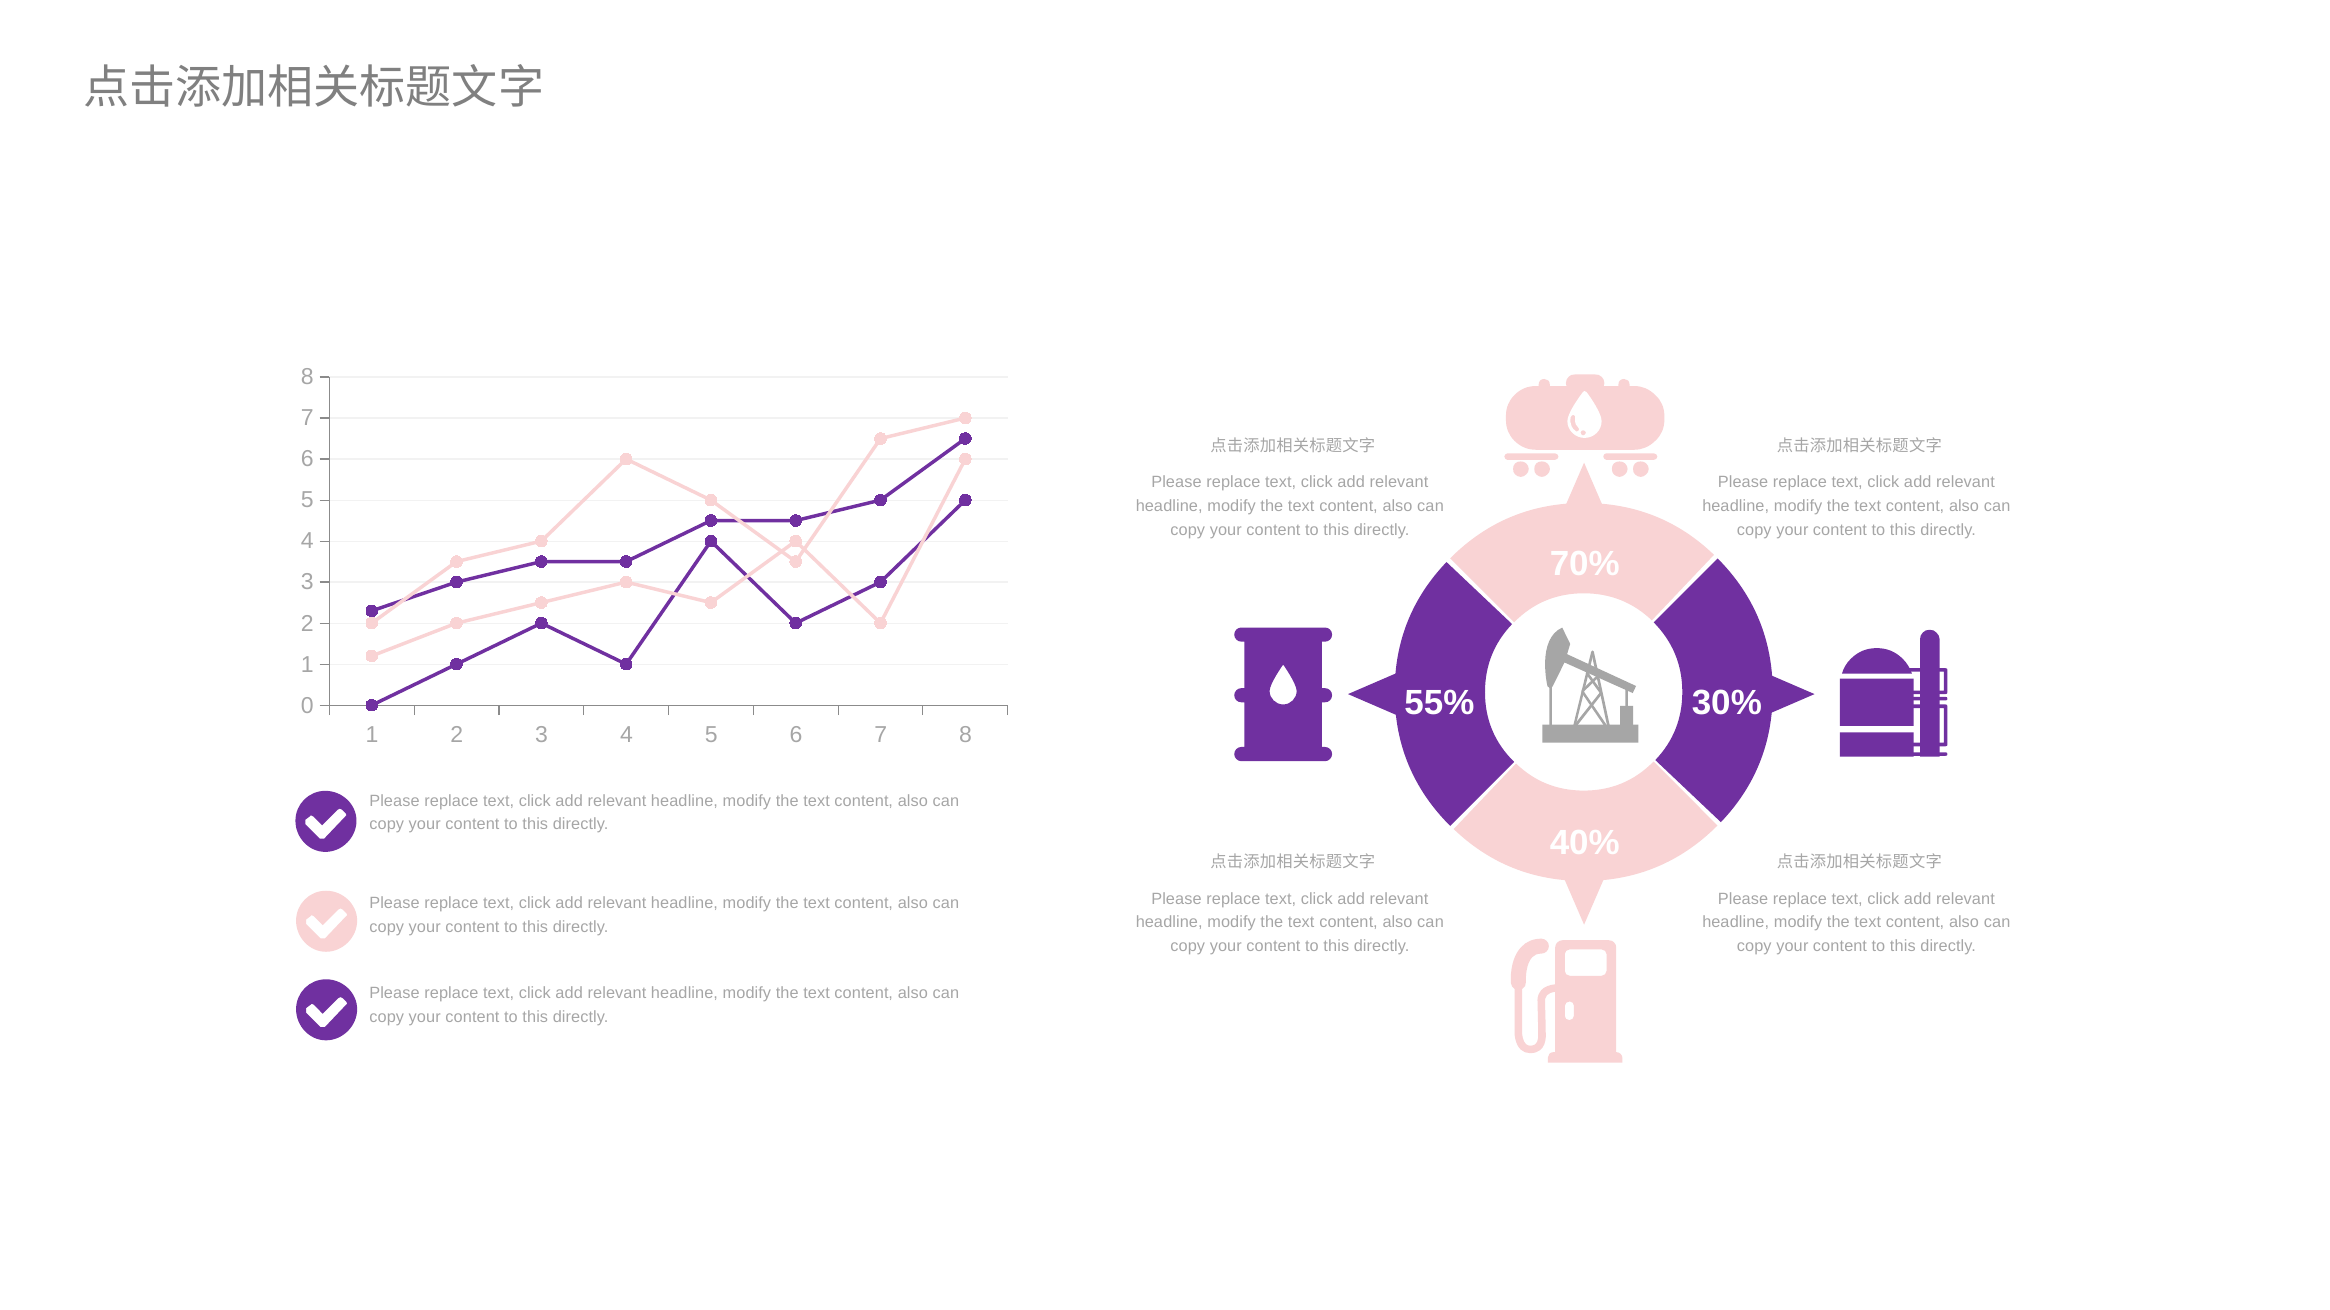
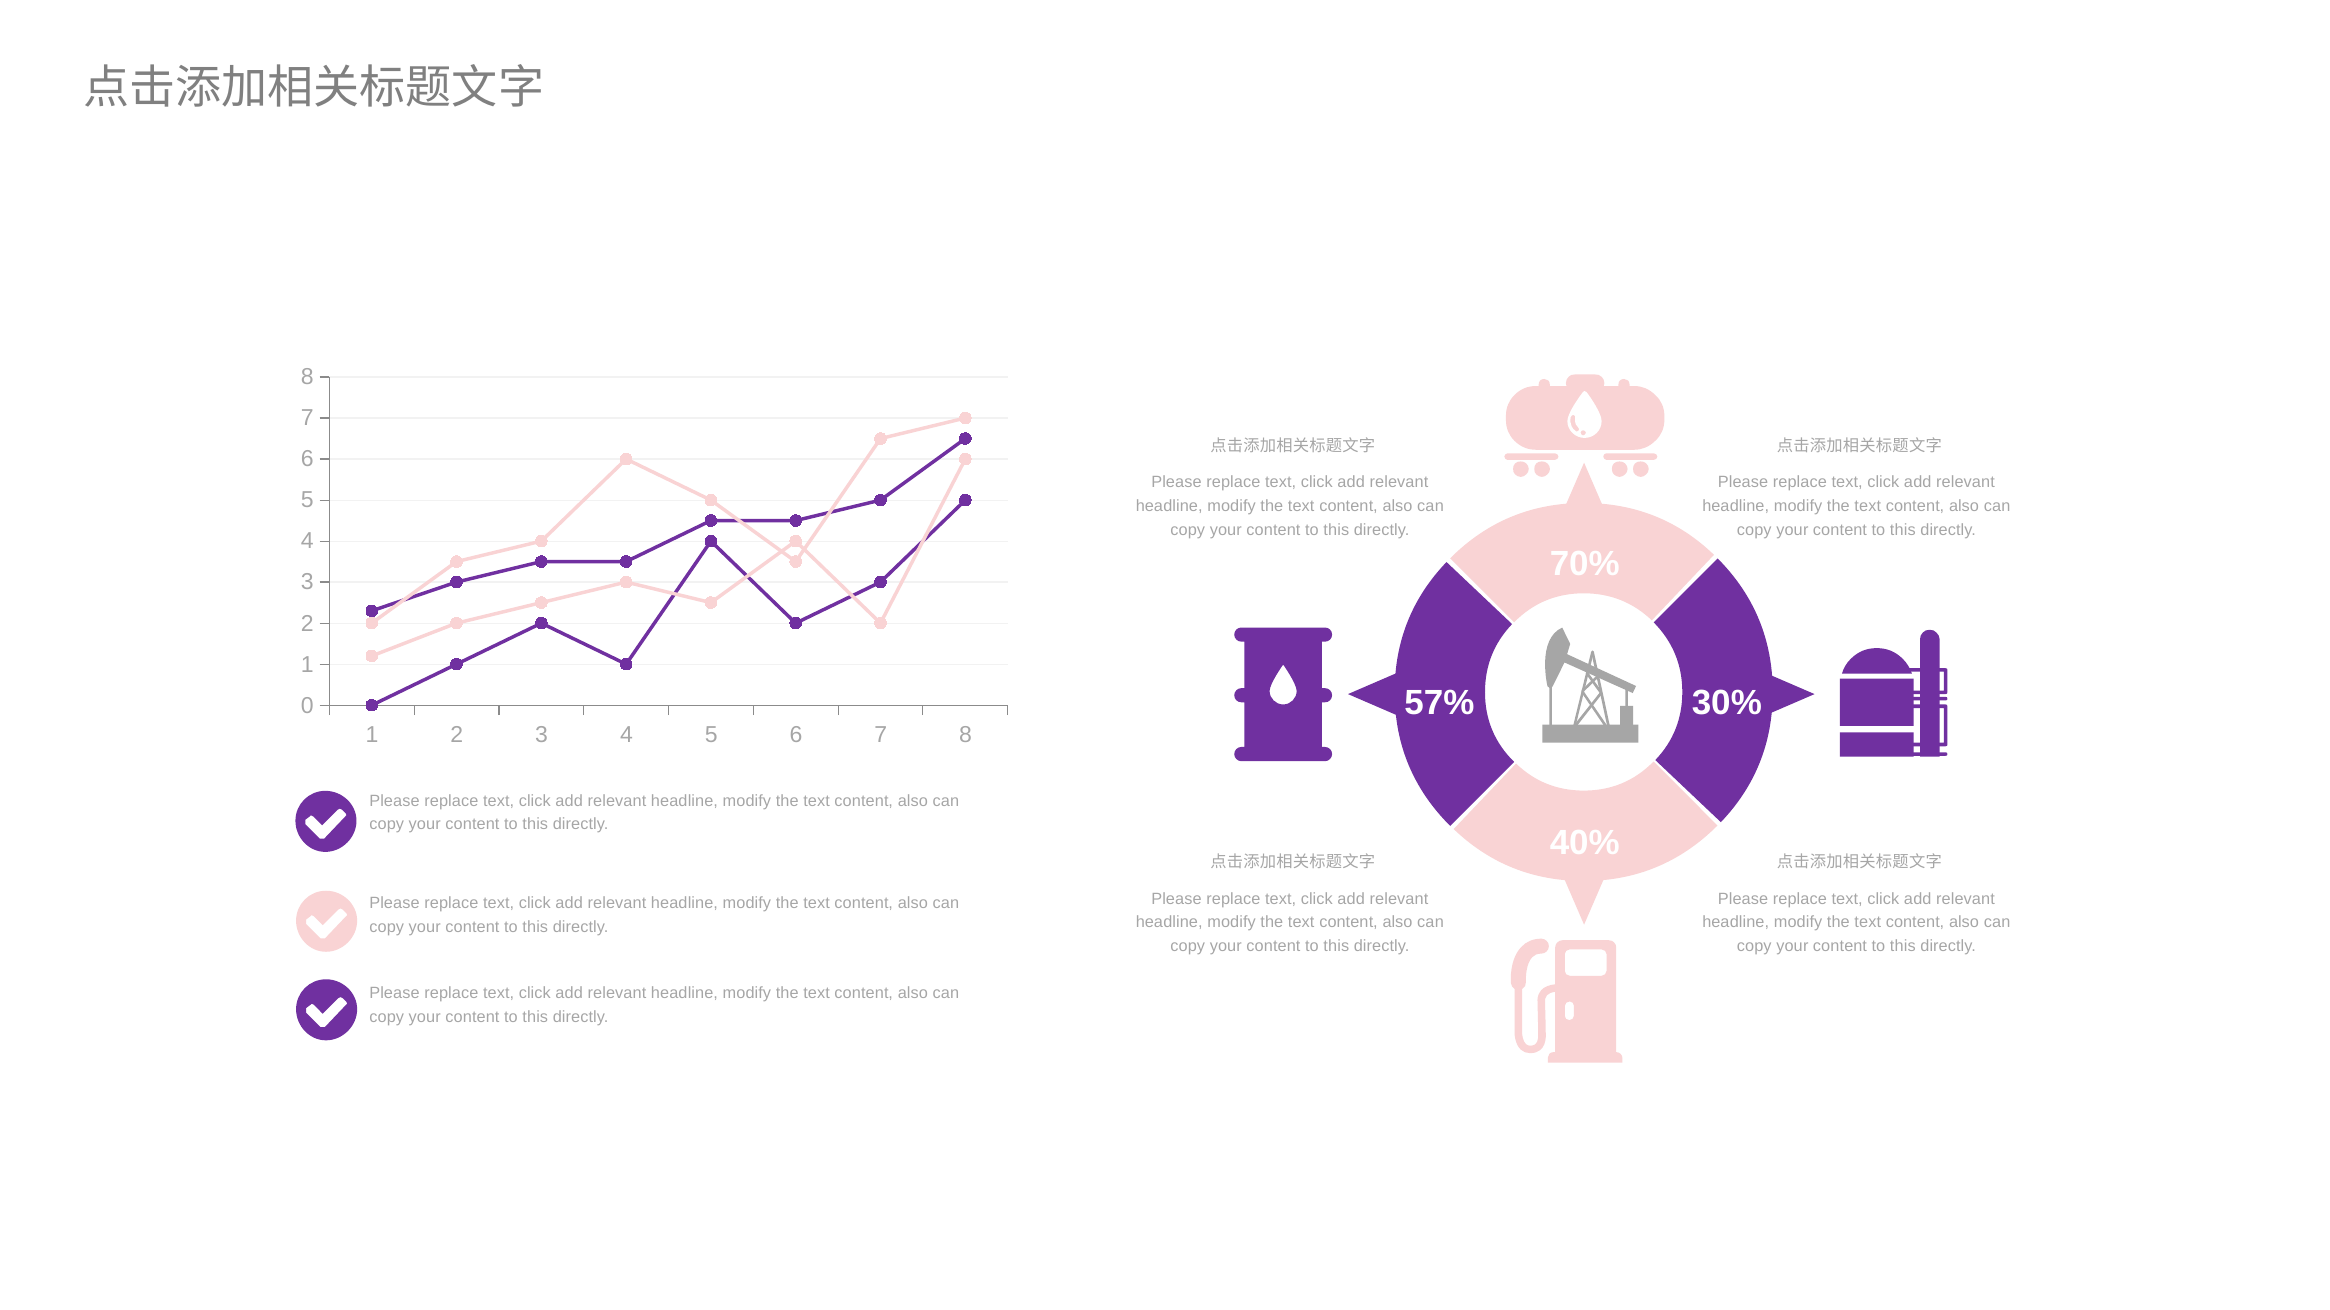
55%: 55% -> 57%
